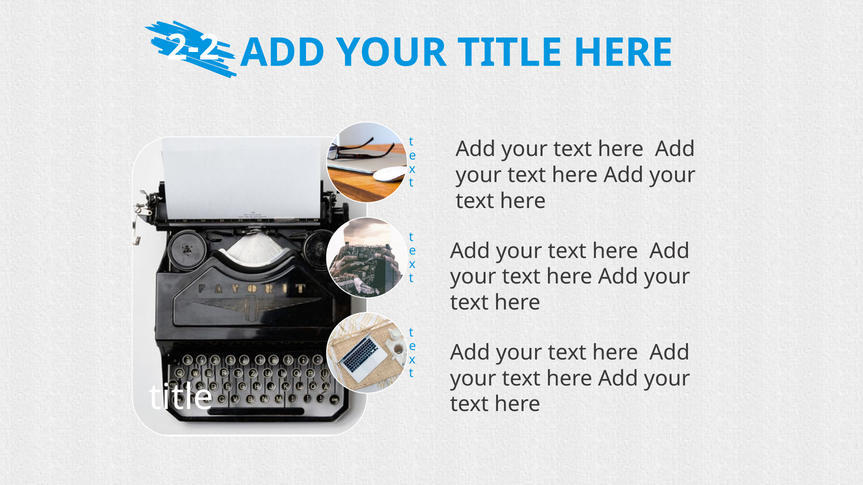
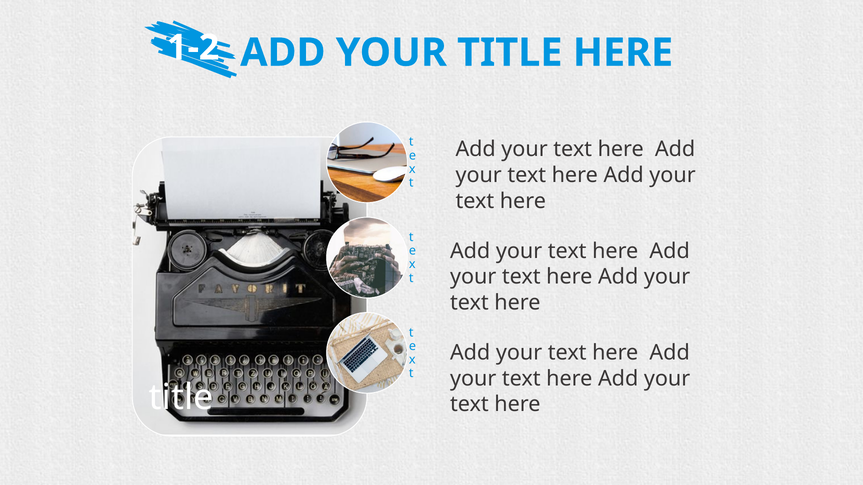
2-2: 2-2 -> 1-2
